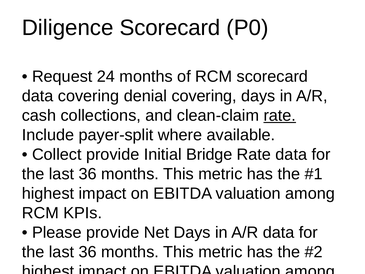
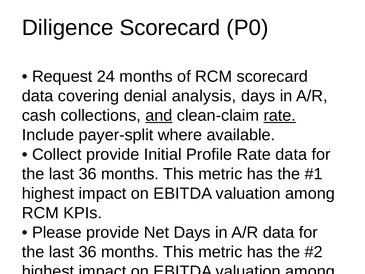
denial covering: covering -> analysis
and underline: none -> present
Bridge: Bridge -> Profile
